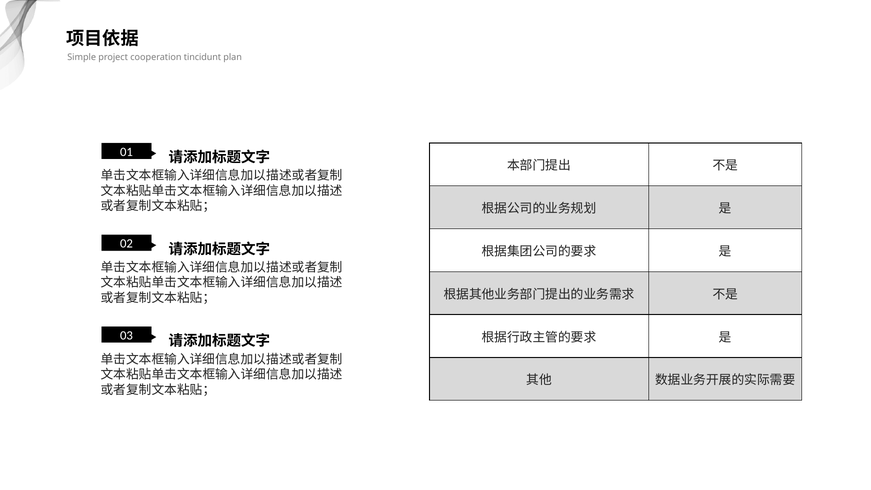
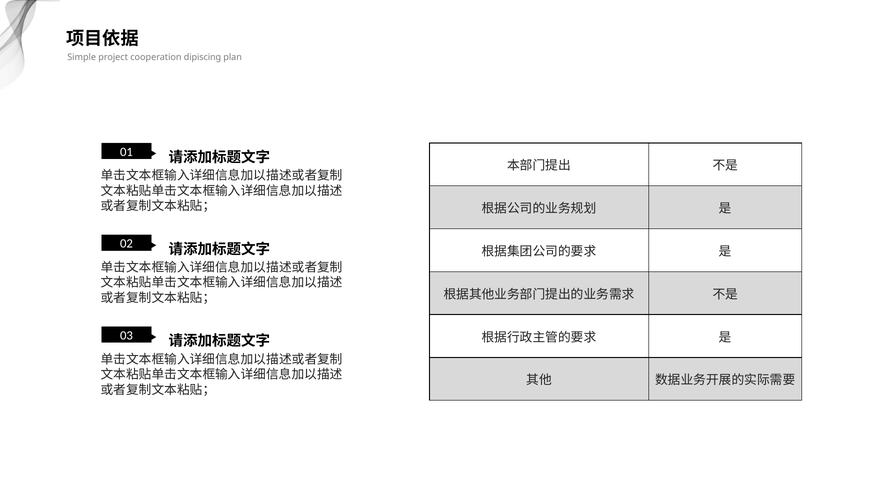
tincidunt: tincidunt -> dipiscing
